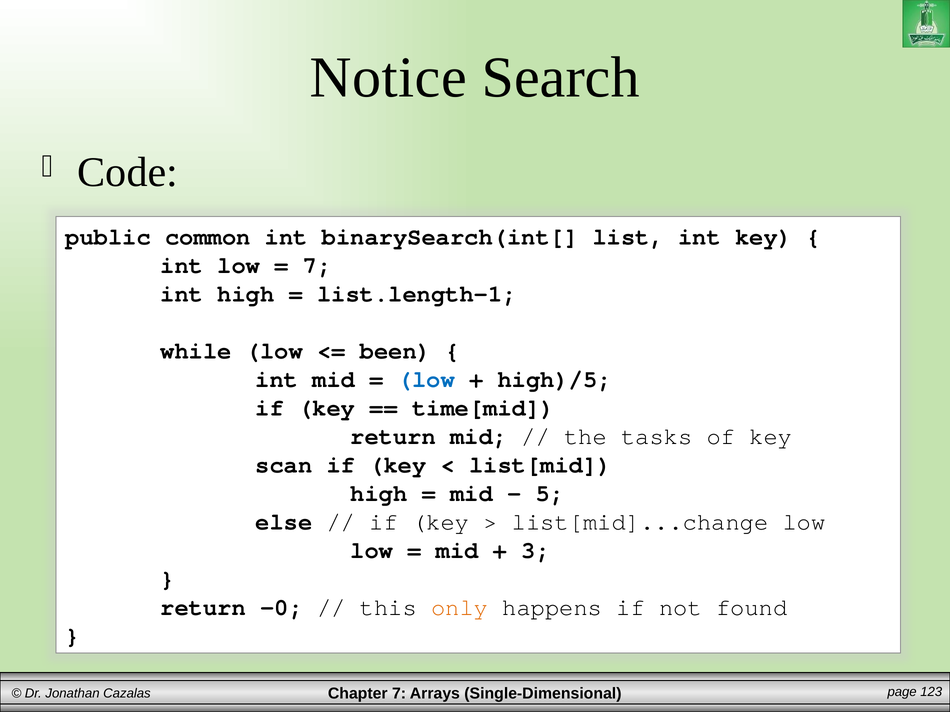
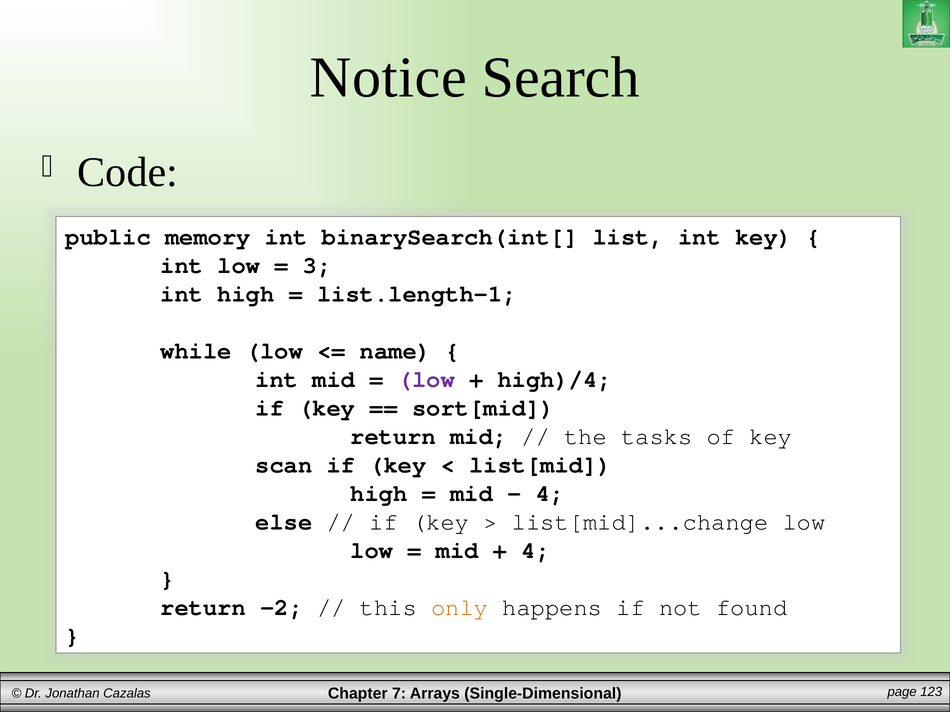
common: common -> memory
7 at (317, 266): 7 -> 3
been: been -> name
low at (426, 380) colour: blue -> purple
high)/5: high)/5 -> high)/4
time[mid: time[mid -> sort[mid
5 at (550, 494): 5 -> 4
3 at (536, 551): 3 -> 4
-0: -0 -> -2
